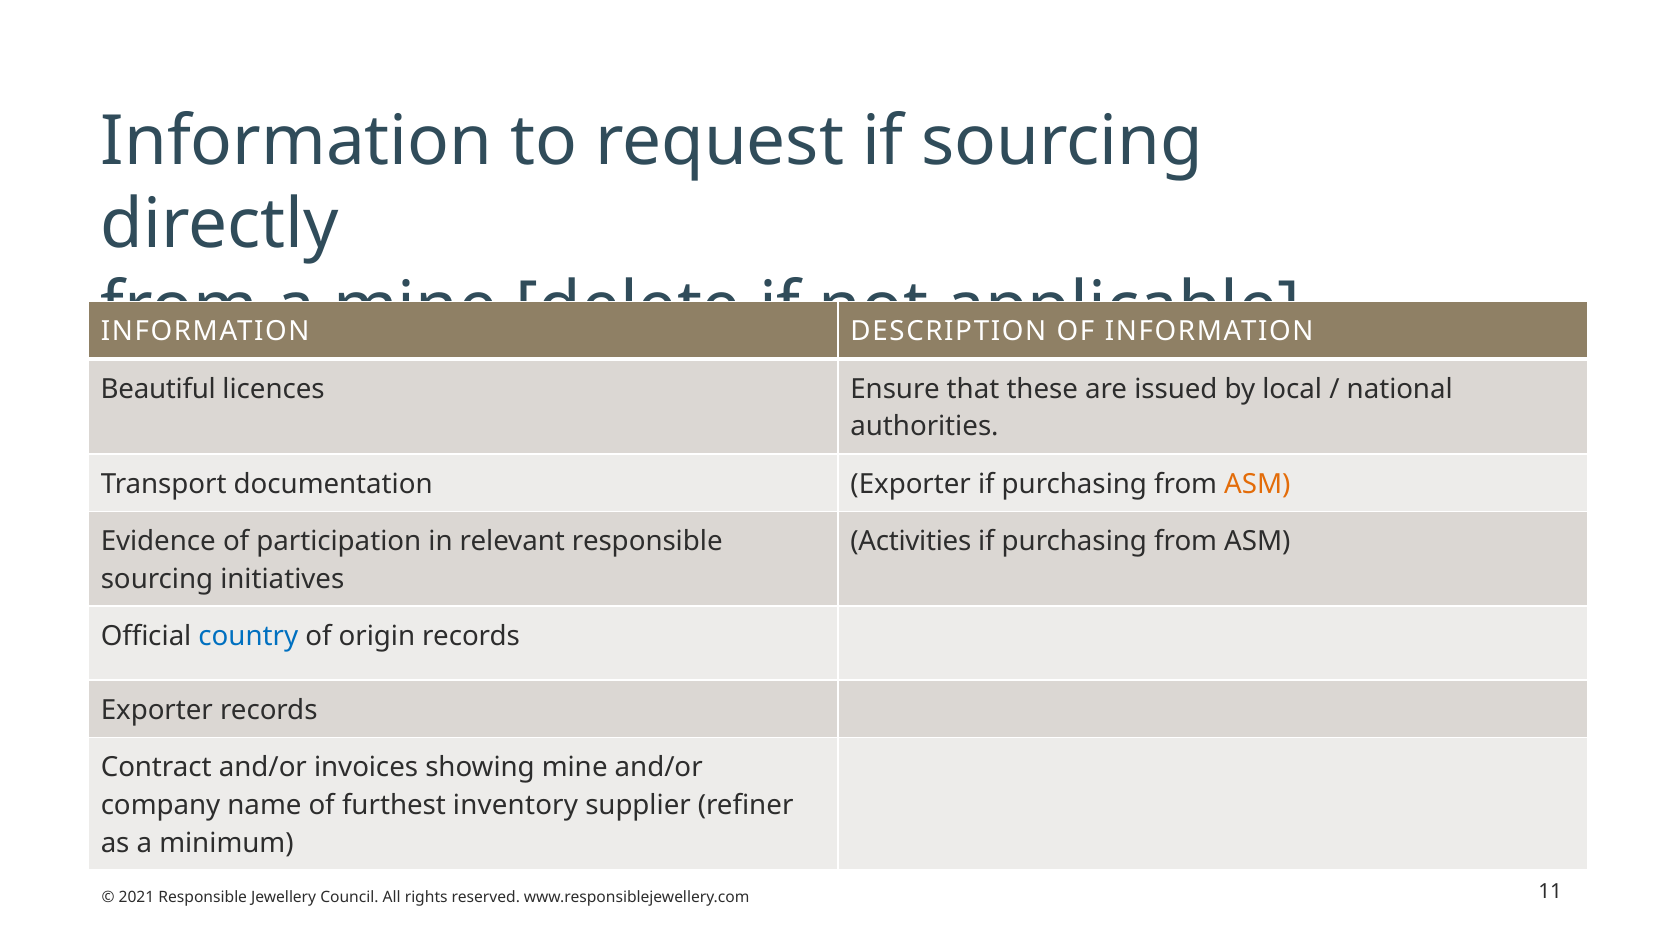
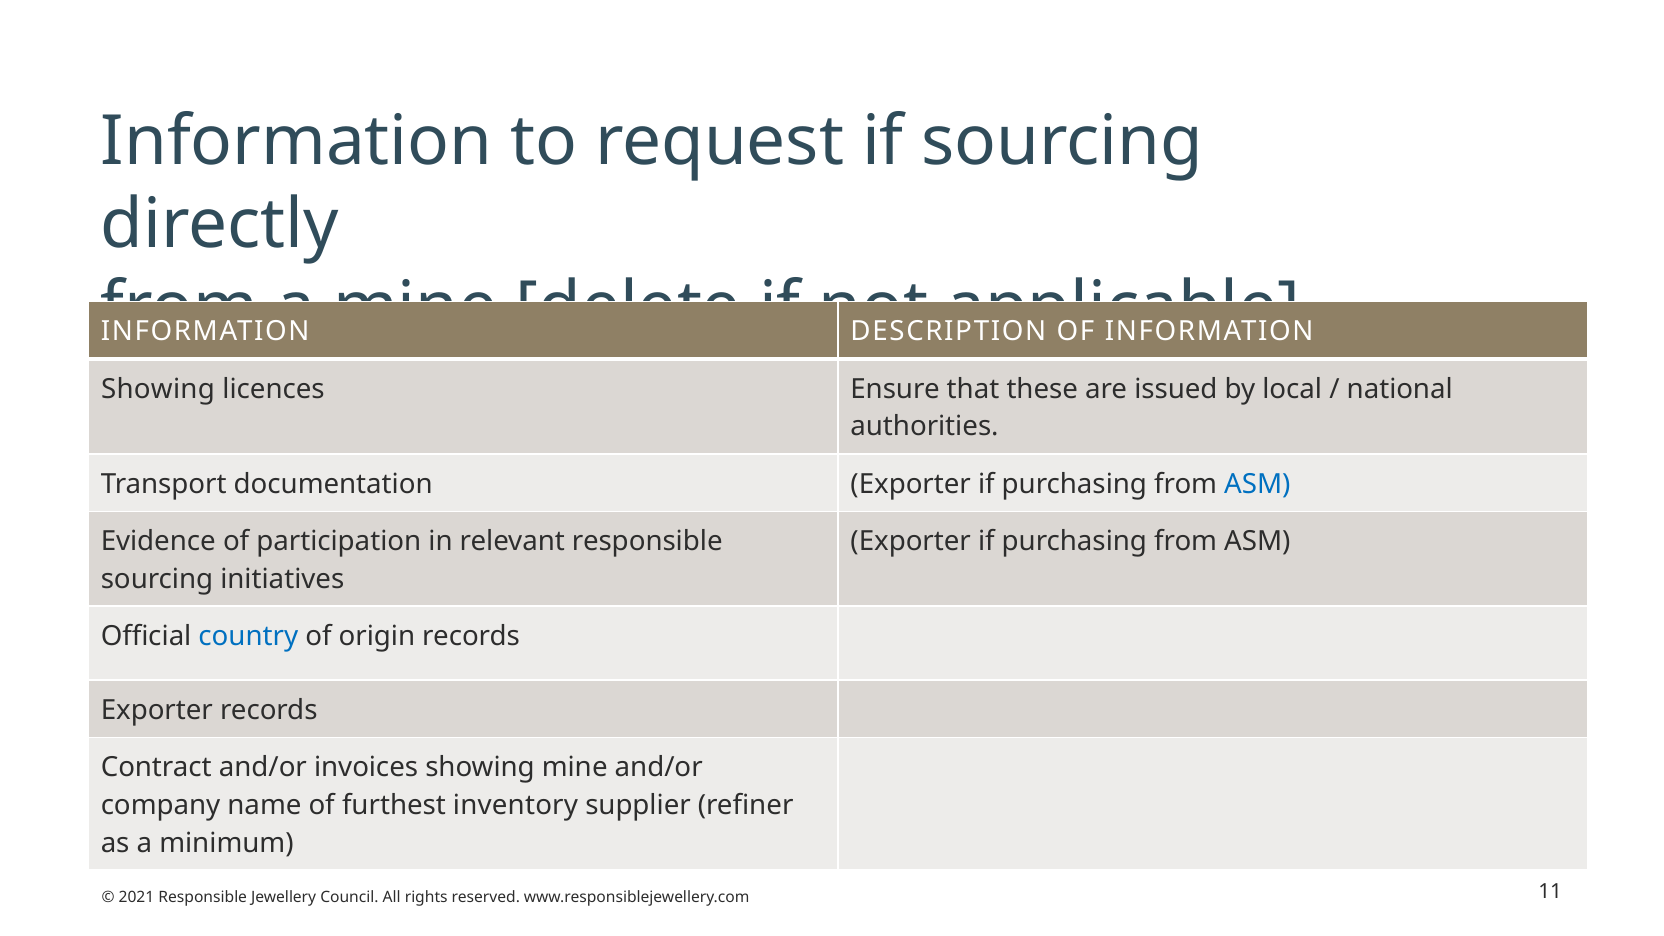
Beautiful at (158, 389): Beautiful -> Showing
ASM at (1257, 484) colour: orange -> blue
Activities at (911, 541): Activities -> Exporter
